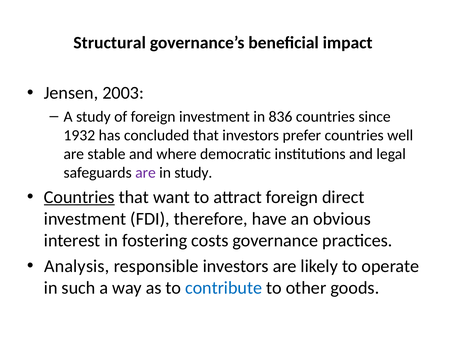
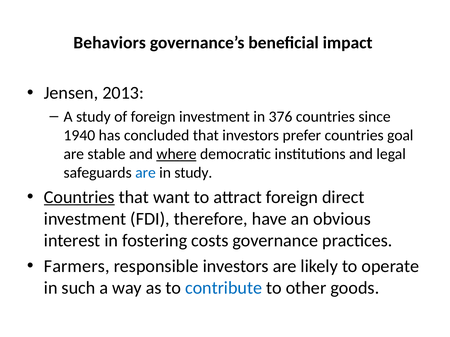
Structural: Structural -> Behaviors
2003: 2003 -> 2013
836: 836 -> 376
1932: 1932 -> 1940
well: well -> goal
where underline: none -> present
are at (145, 173) colour: purple -> blue
Analysis: Analysis -> Farmers
